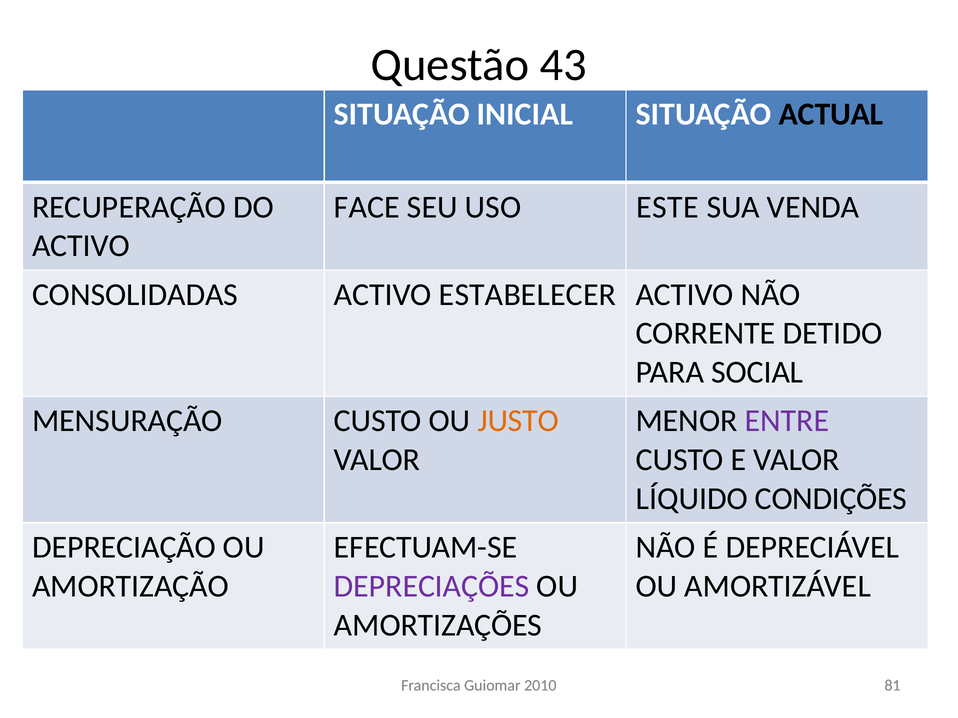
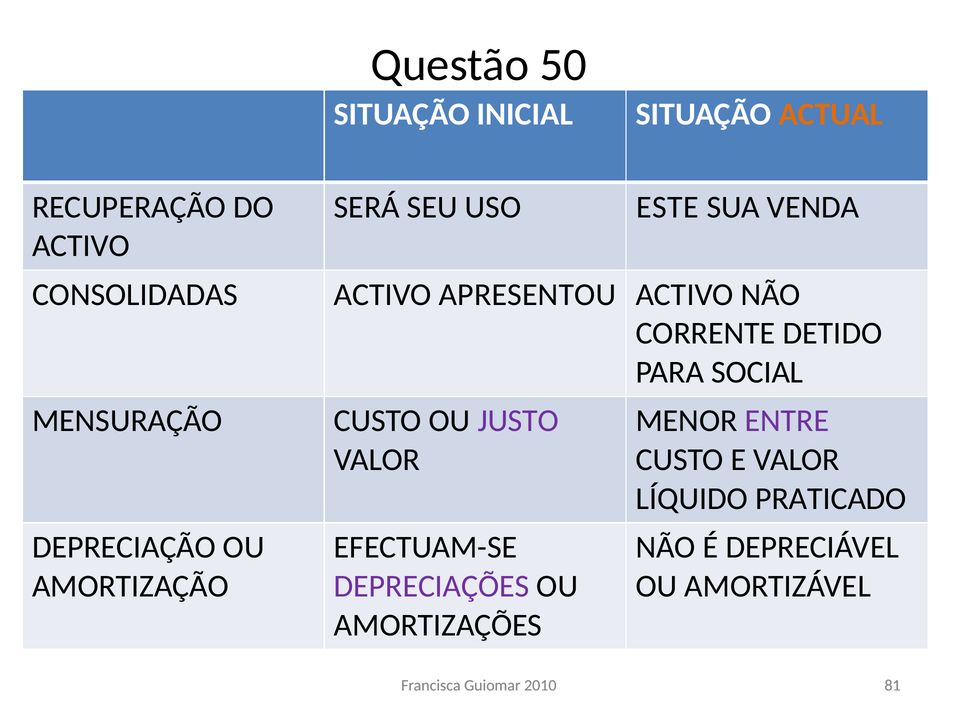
43: 43 -> 50
ACTUAL colour: black -> orange
FACE: FACE -> SERÁ
ESTABELECER: ESTABELECER -> APRESENTOU
JUSTO colour: orange -> purple
CONDIÇÕES: CONDIÇÕES -> PRATICADO
